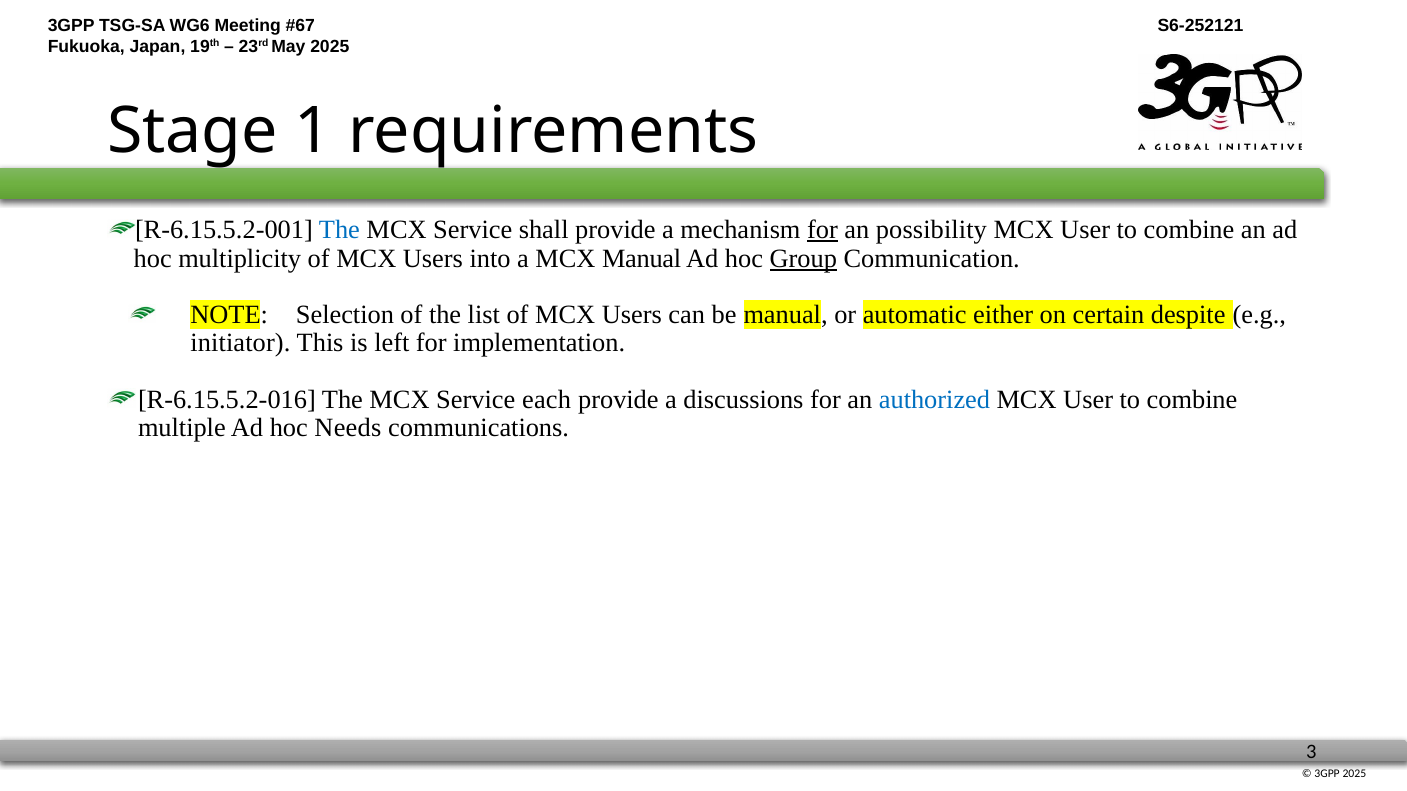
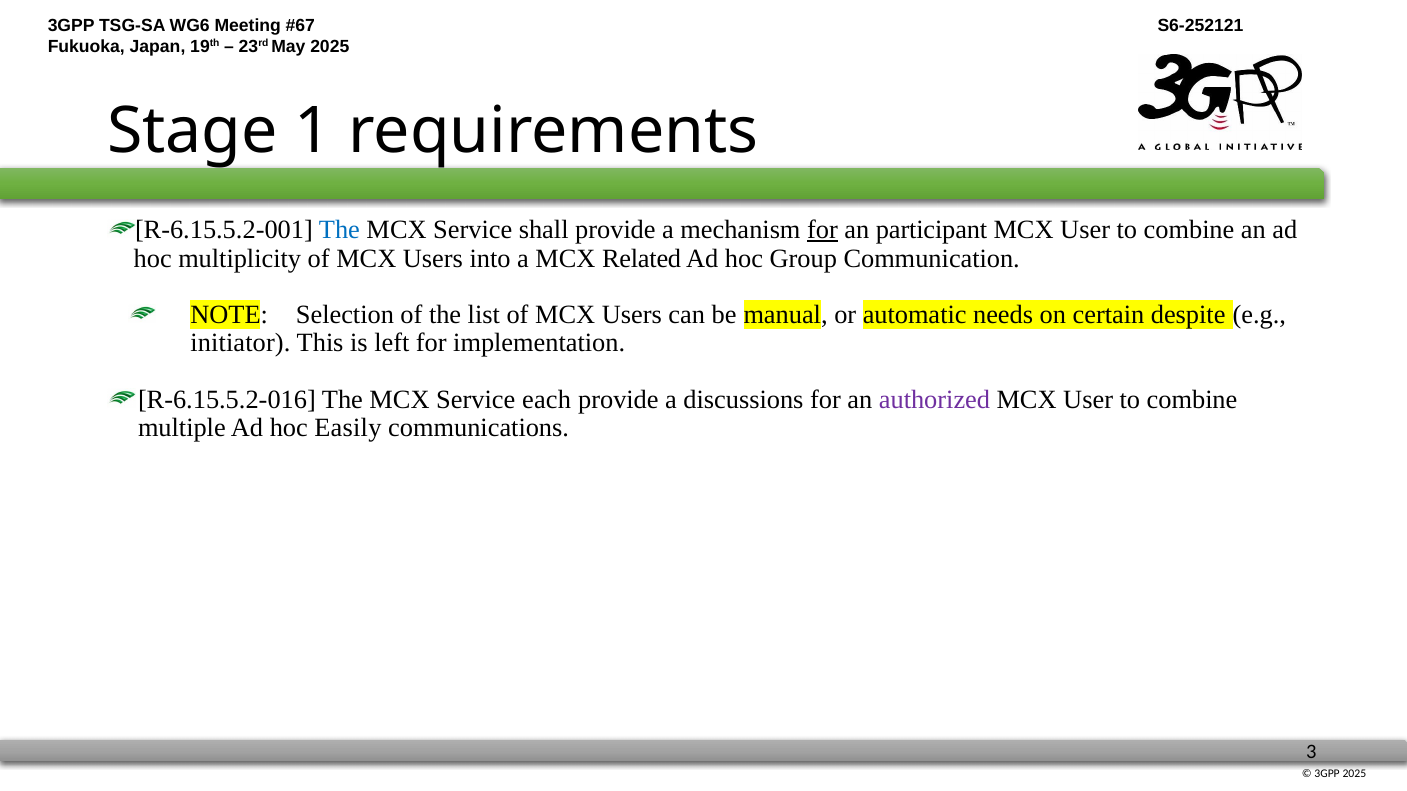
possibility: possibility -> participant
MCX Manual: Manual -> Related
Group underline: present -> none
either: either -> needs
authorized colour: blue -> purple
Needs: Needs -> Easily
